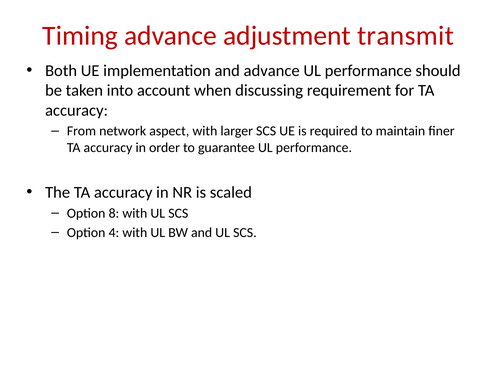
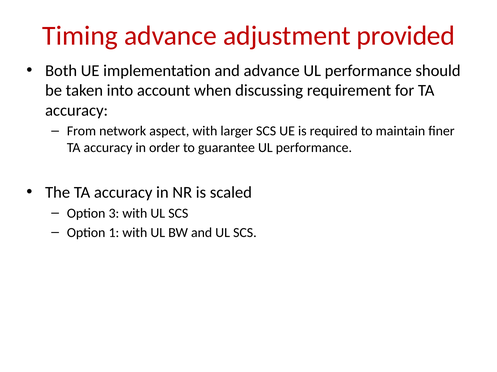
transmit: transmit -> provided
8: 8 -> 3
4: 4 -> 1
